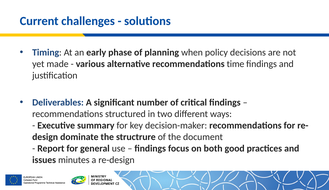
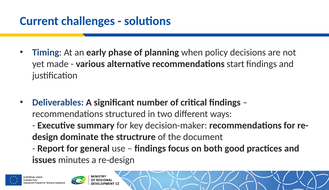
time: time -> start
